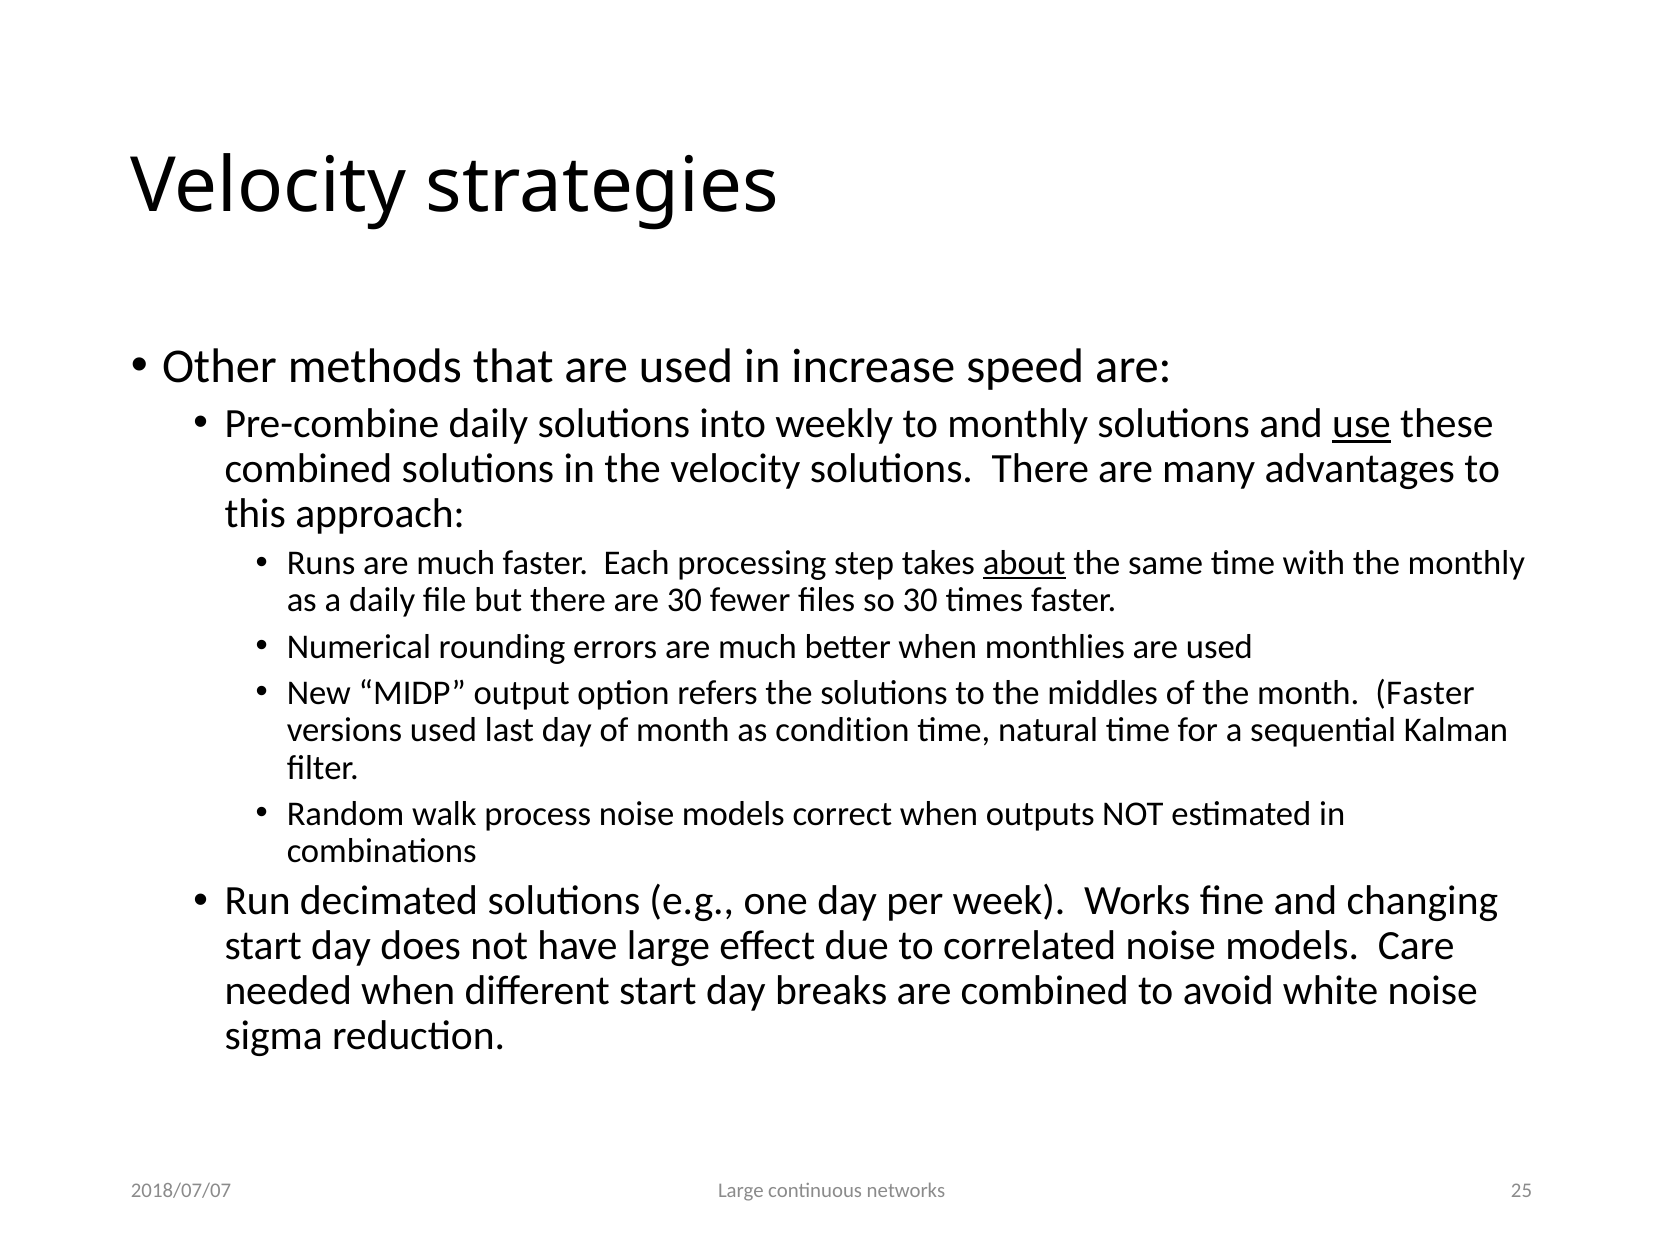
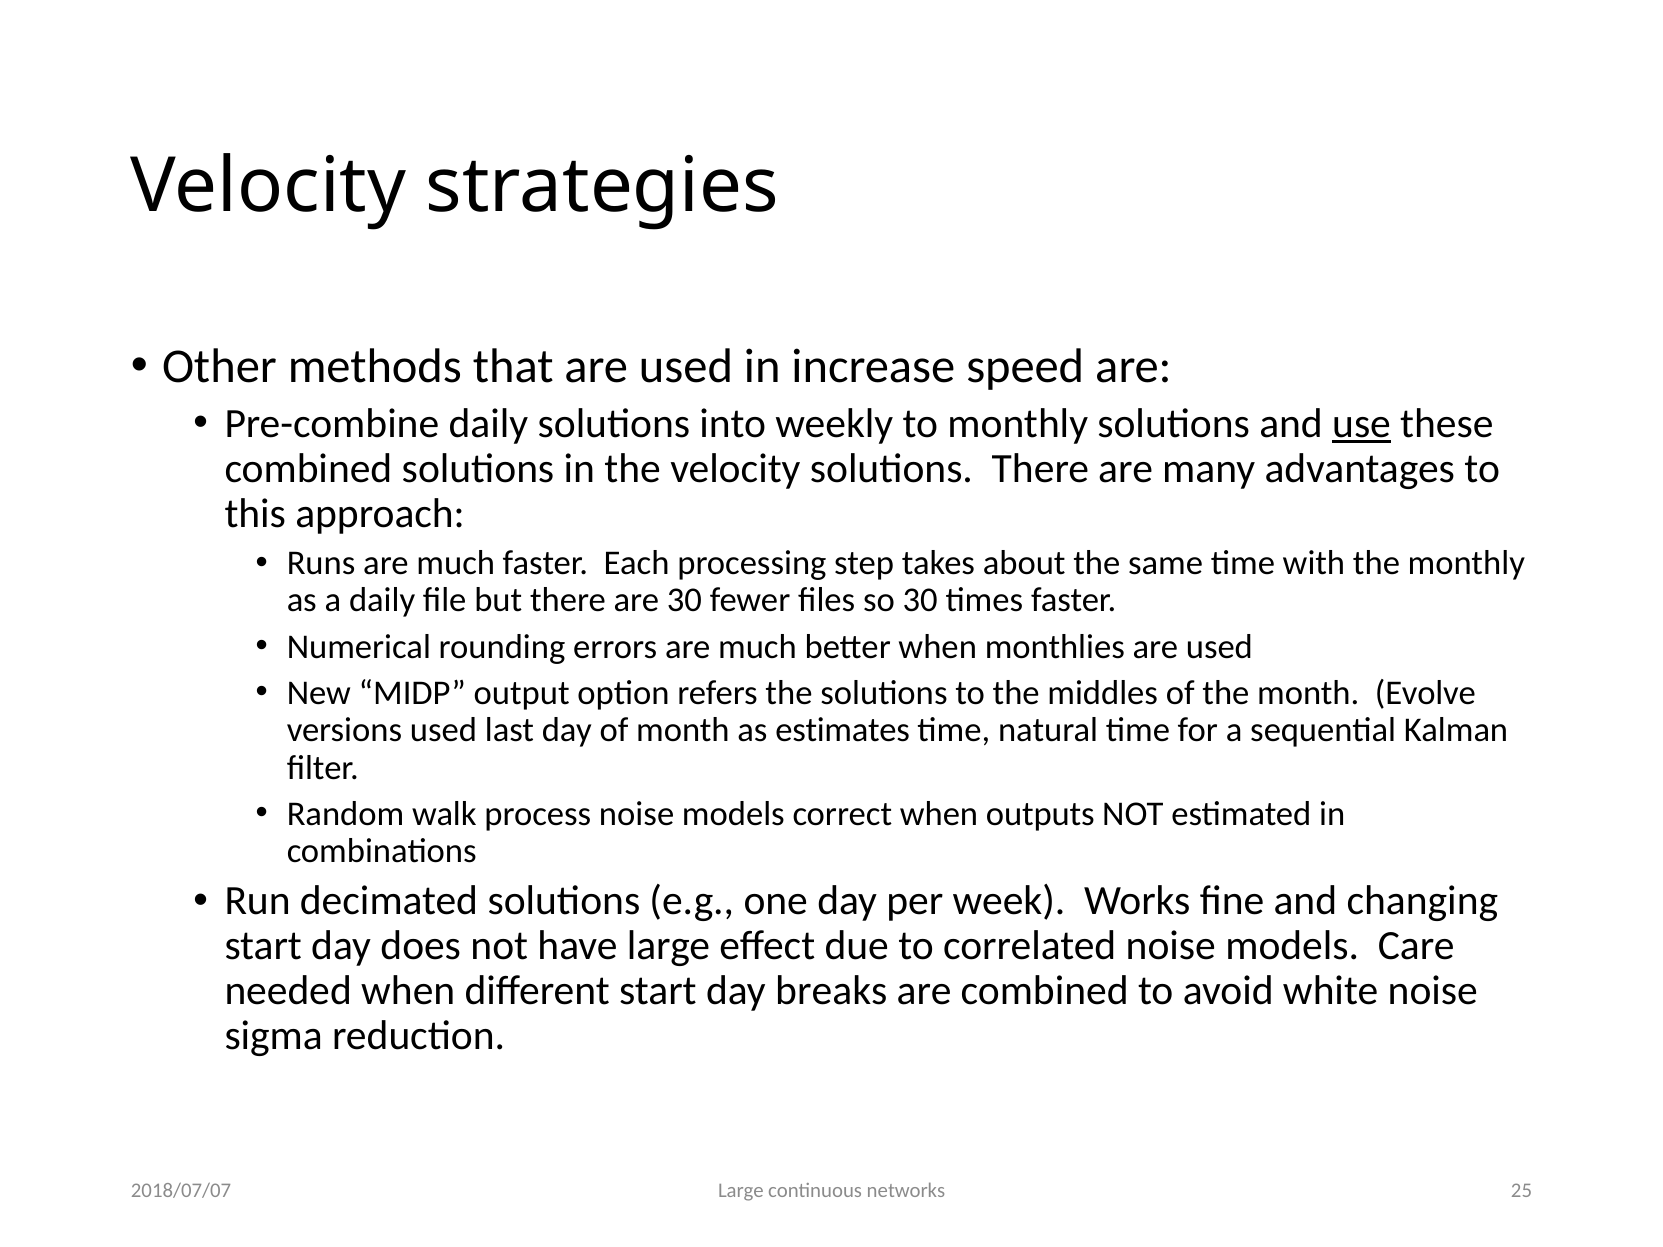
about underline: present -> none
month Faster: Faster -> Evolve
condition: condition -> estimates
